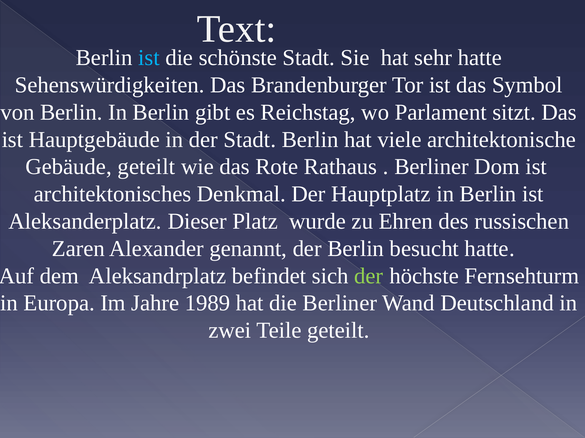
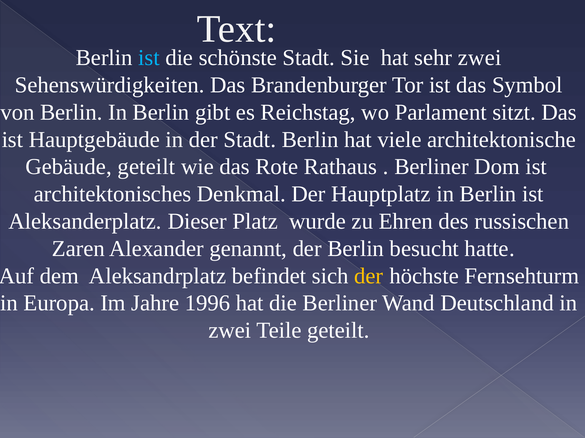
sehr hatte: hatte -> zwei
der at (369, 276) colour: light green -> yellow
1989: 1989 -> 1996
